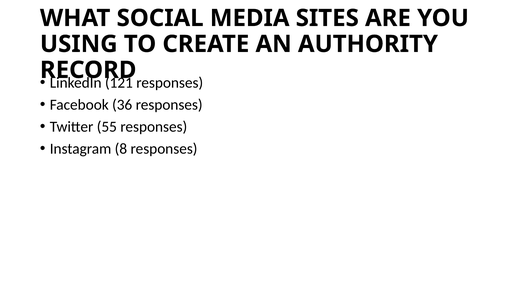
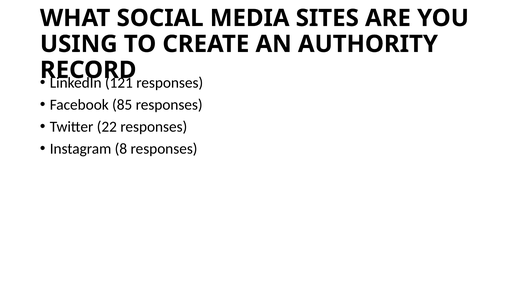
36: 36 -> 85
55: 55 -> 22
